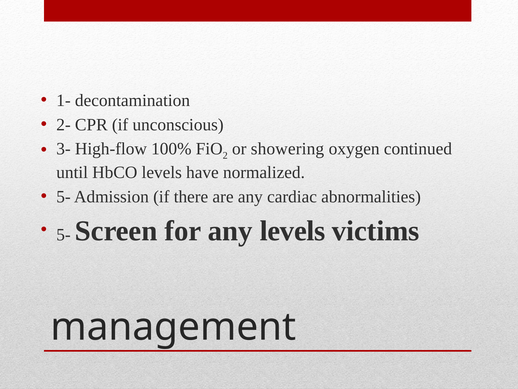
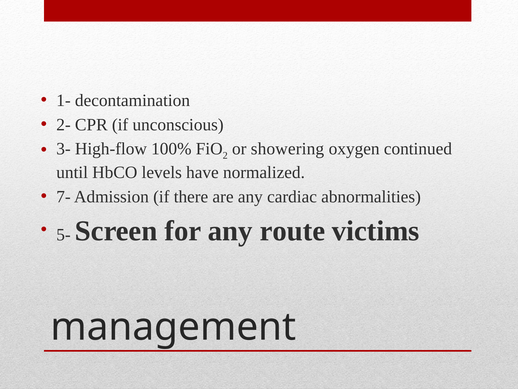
5- at (64, 196): 5- -> 7-
any levels: levels -> route
